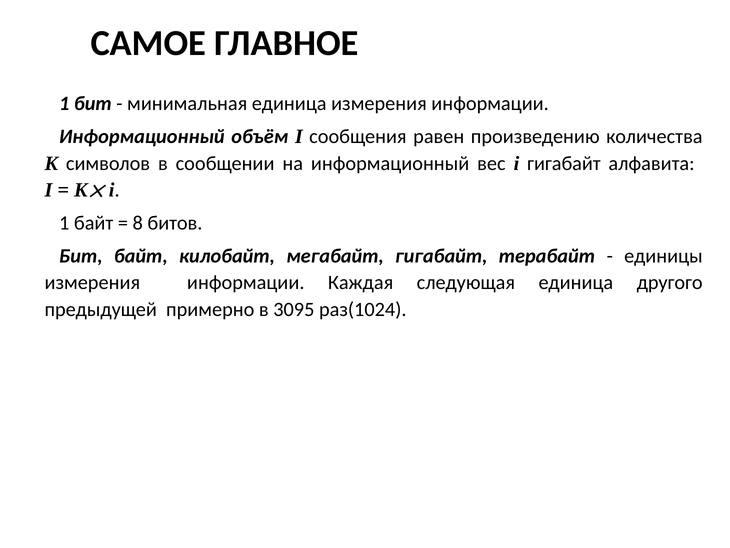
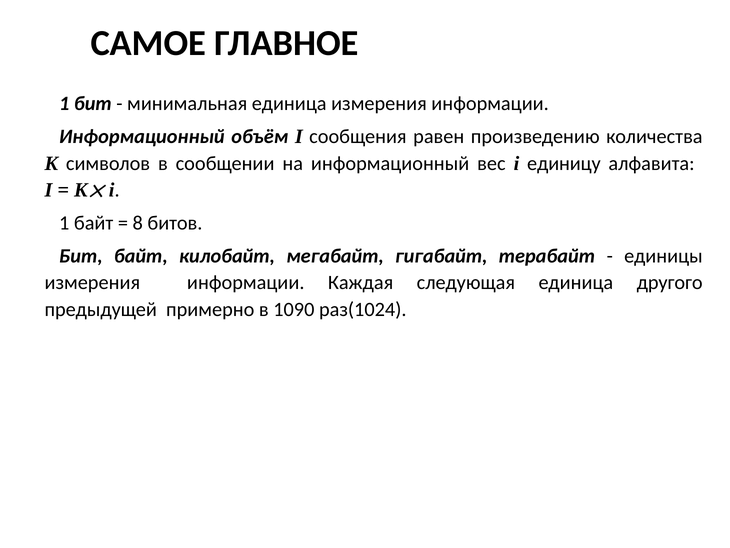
i гигабайт: гигабайт -> единицу
3095: 3095 -> 1090
